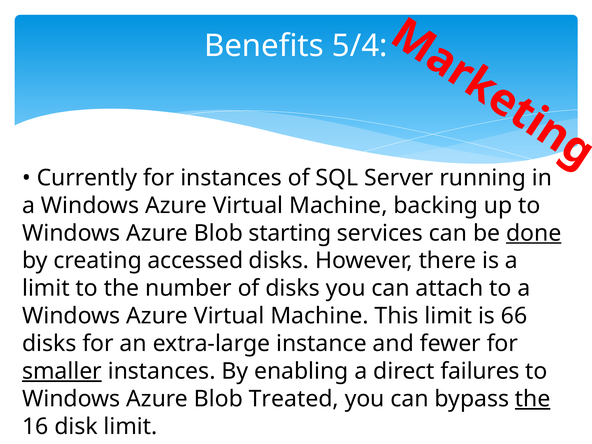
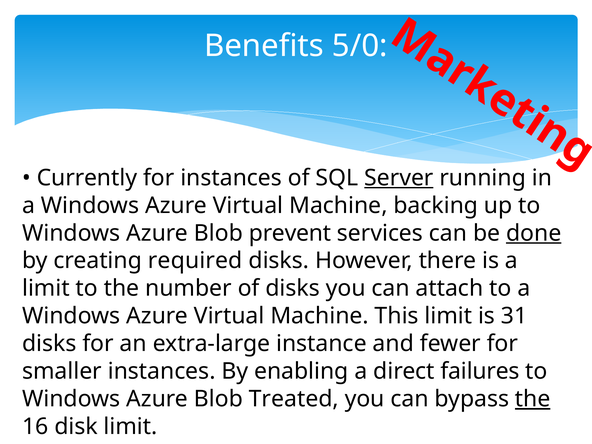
5/4: 5/4 -> 5/0
Server underline: none -> present
starting: starting -> prevent
accessed: accessed -> required
66: 66 -> 31
smaller underline: present -> none
